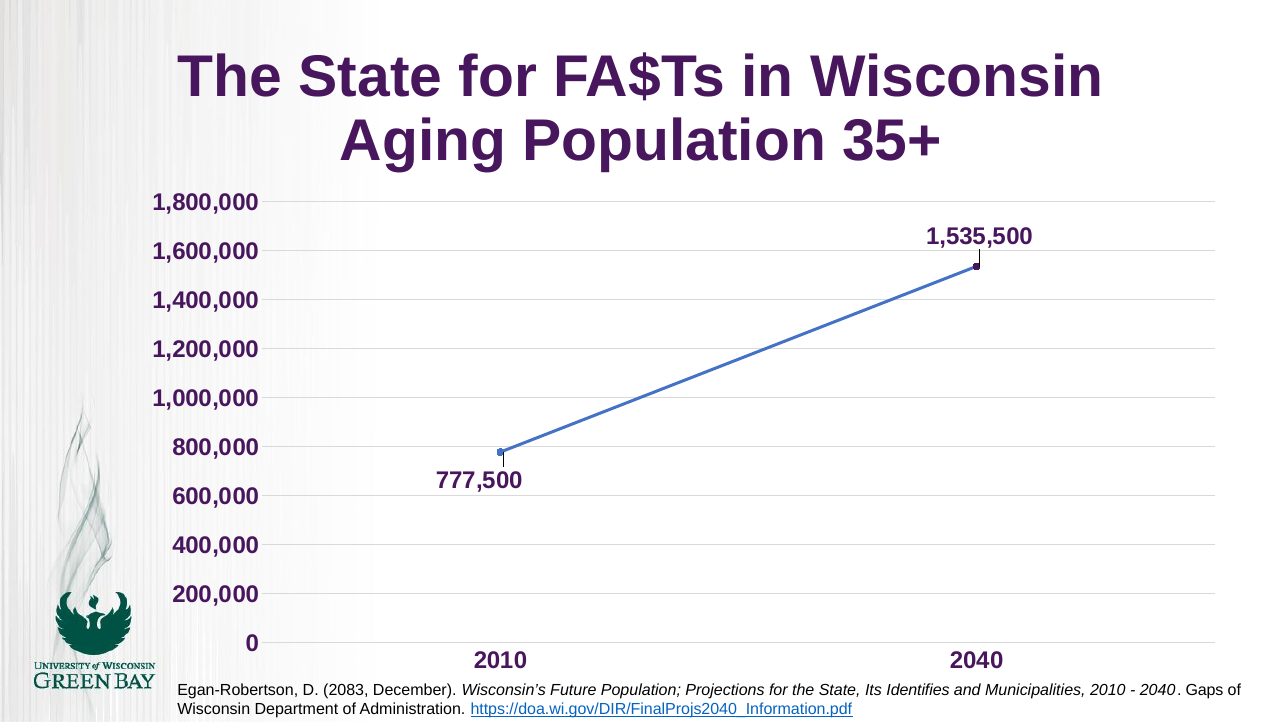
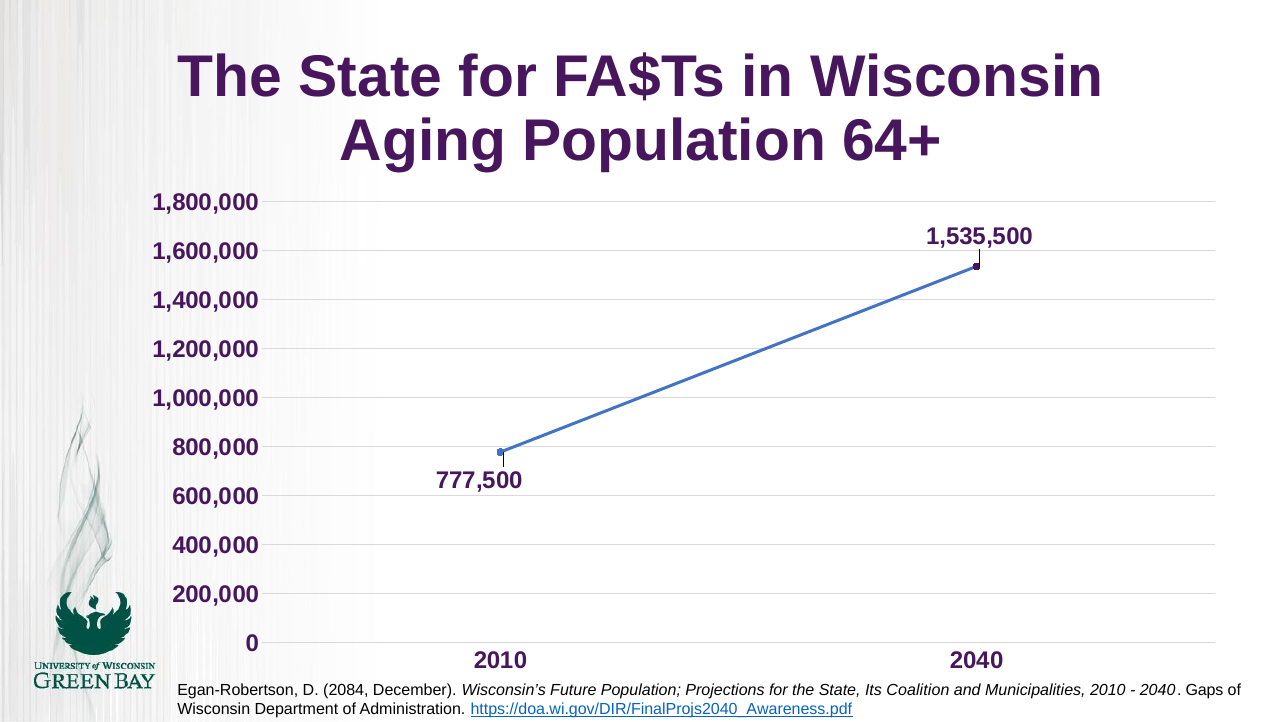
35+: 35+ -> 64+
2083: 2083 -> 2084
Identifies: Identifies -> Coalition
https://doa.wi.gov/DIR/FinalProjs2040_Information.pdf: https://doa.wi.gov/DIR/FinalProjs2040_Information.pdf -> https://doa.wi.gov/DIR/FinalProjs2040_Awareness.pdf
